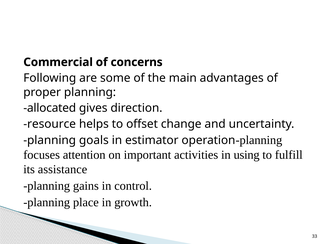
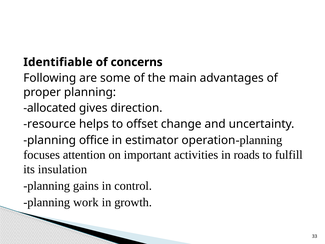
Commercial: Commercial -> Identifiable
goals: goals -> office
using: using -> roads
assistance: assistance -> insulation
place: place -> work
